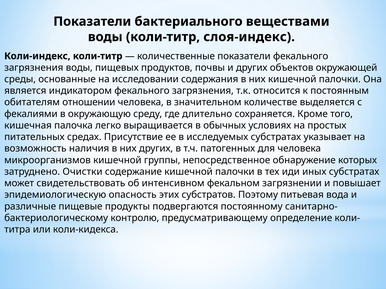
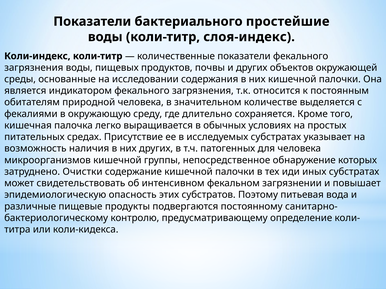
веществами: веществами -> простейшие
отношении: отношении -> природной
